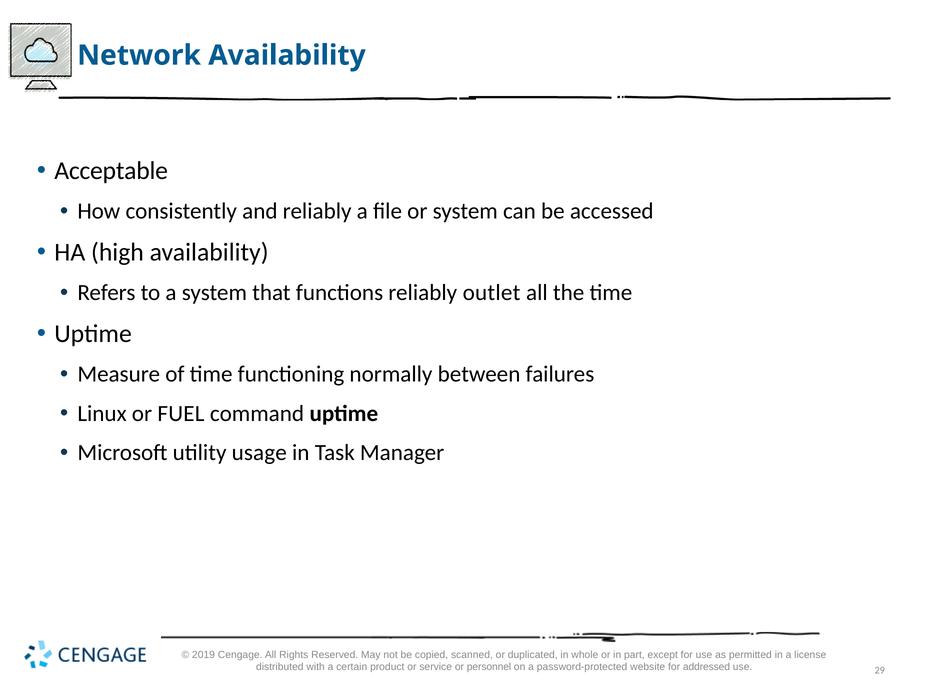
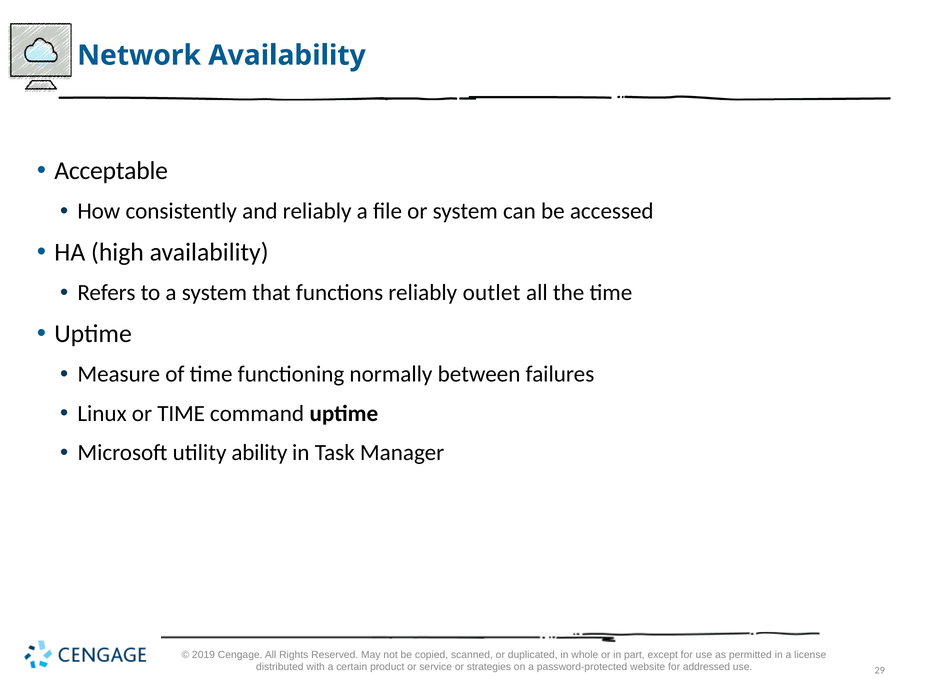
or FUEL: FUEL -> TIME
usage: usage -> ability
personnel: personnel -> strategies
